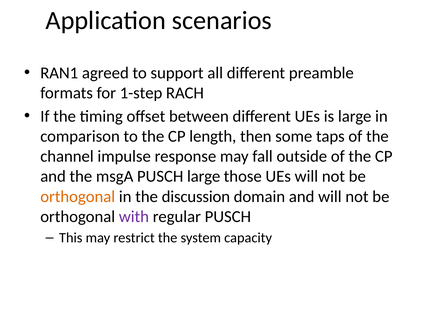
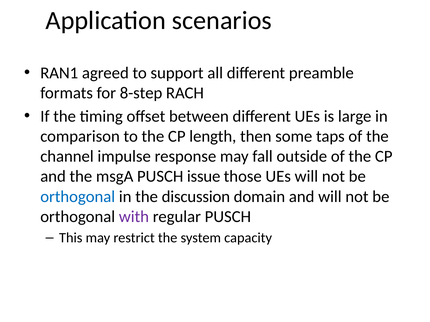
1-step: 1-step -> 8-step
PUSCH large: large -> issue
orthogonal at (78, 197) colour: orange -> blue
